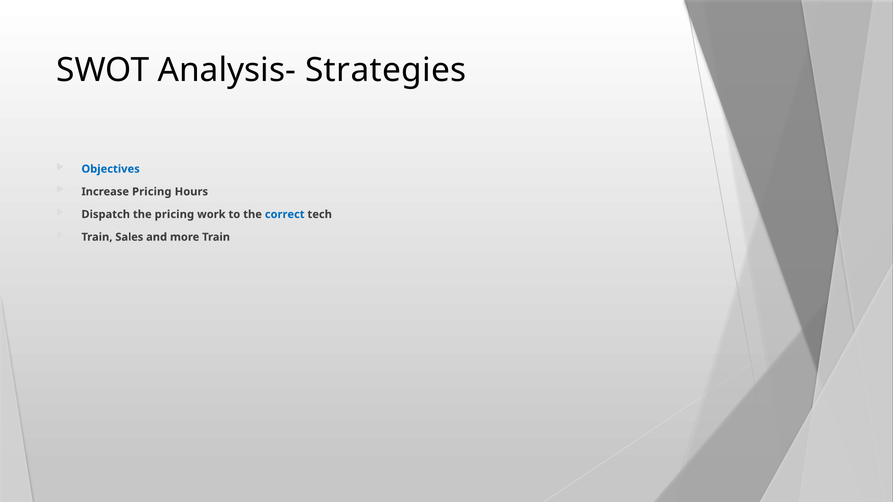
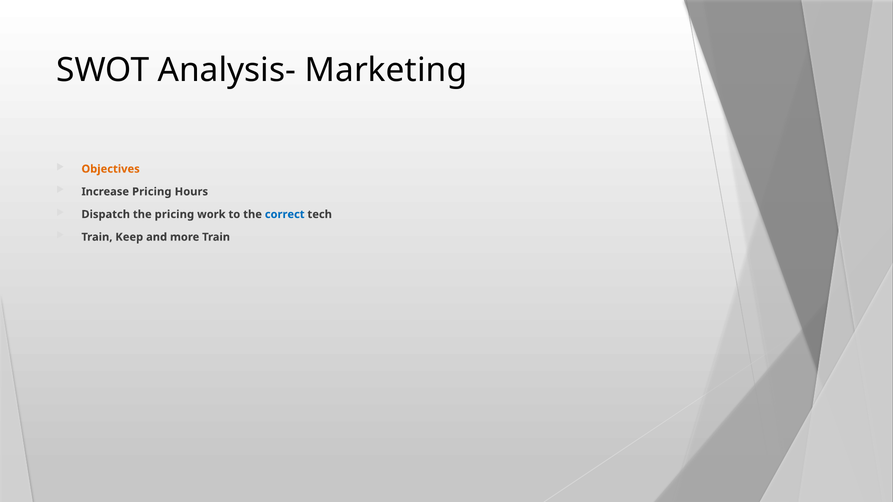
Strategies: Strategies -> Marketing
Objectives colour: blue -> orange
Sales: Sales -> Keep
